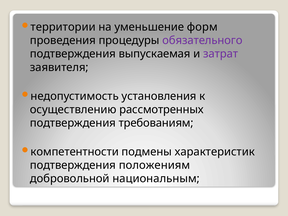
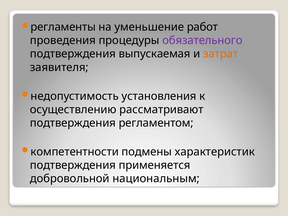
территории: территории -> регламенты
форм: форм -> работ
затрат colour: purple -> orange
рассмотренных: рассмотренных -> рассматривают
требованиям: требованиям -> регламентом
положениям: положениям -> применяется
